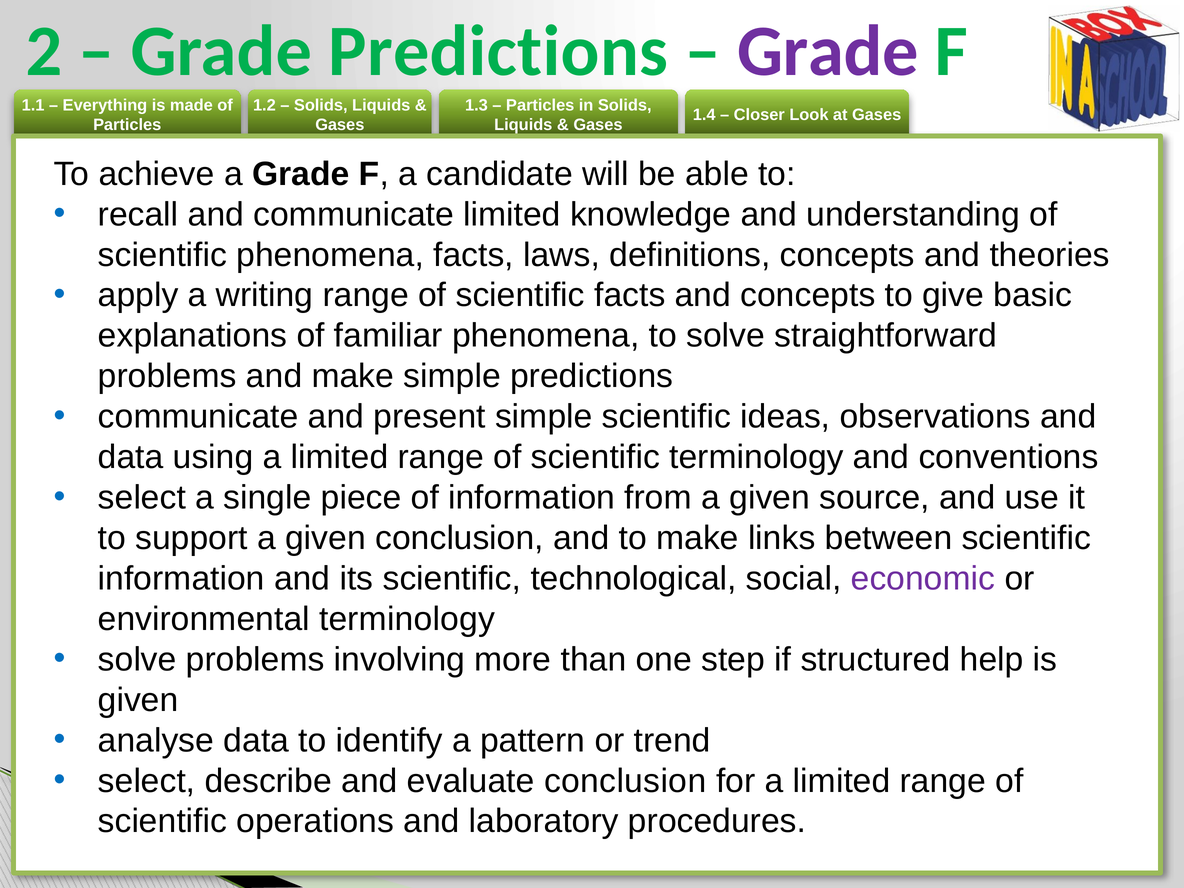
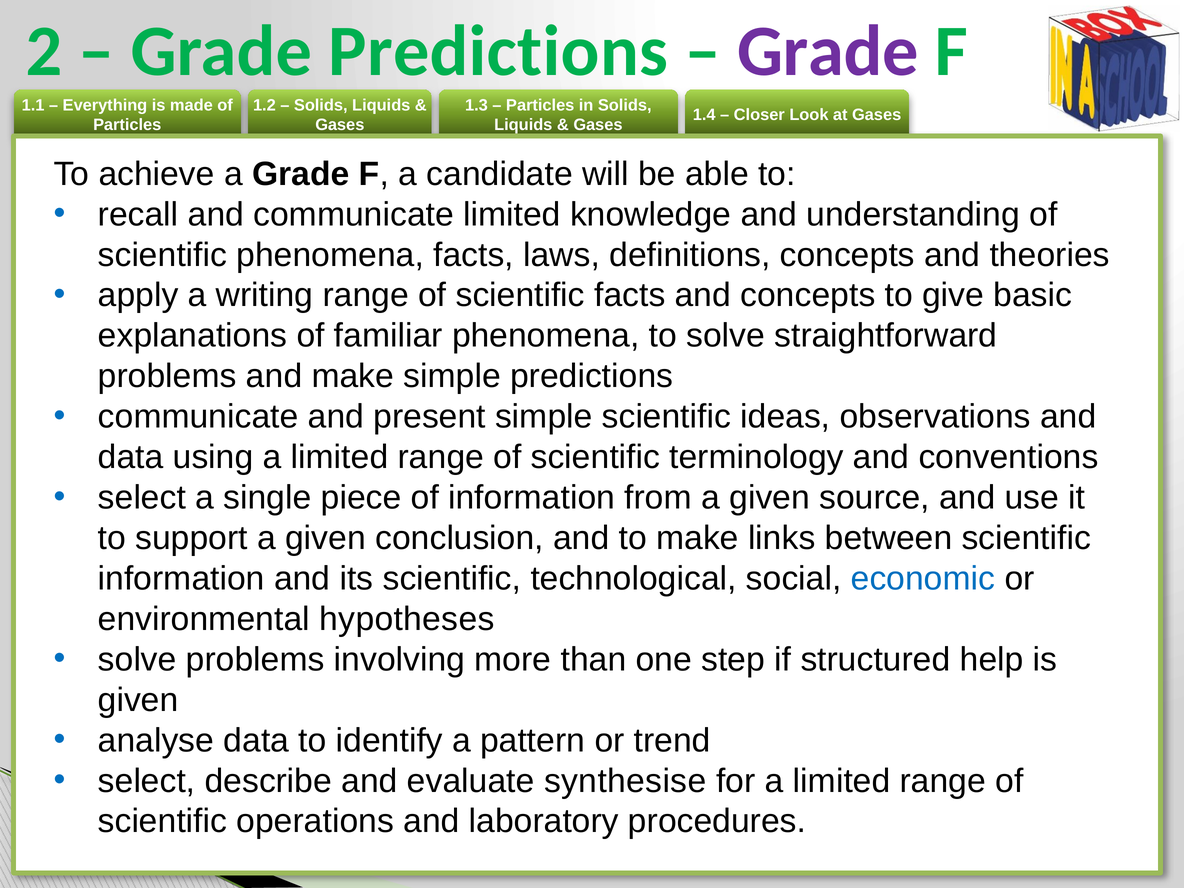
economic colour: purple -> blue
environmental terminology: terminology -> hypotheses
evaluate conclusion: conclusion -> synthesise
